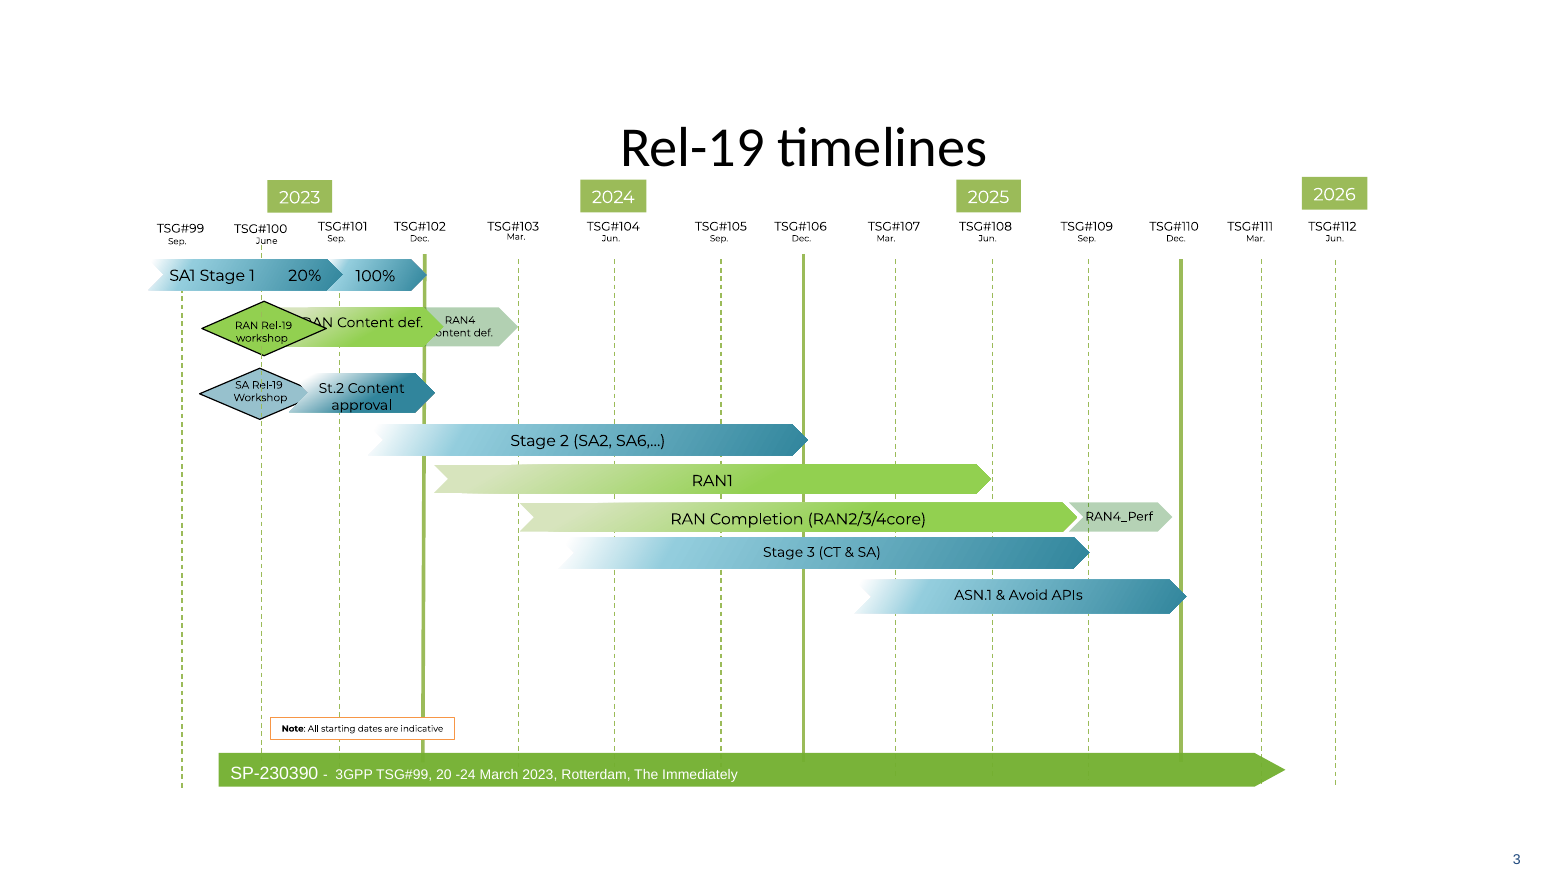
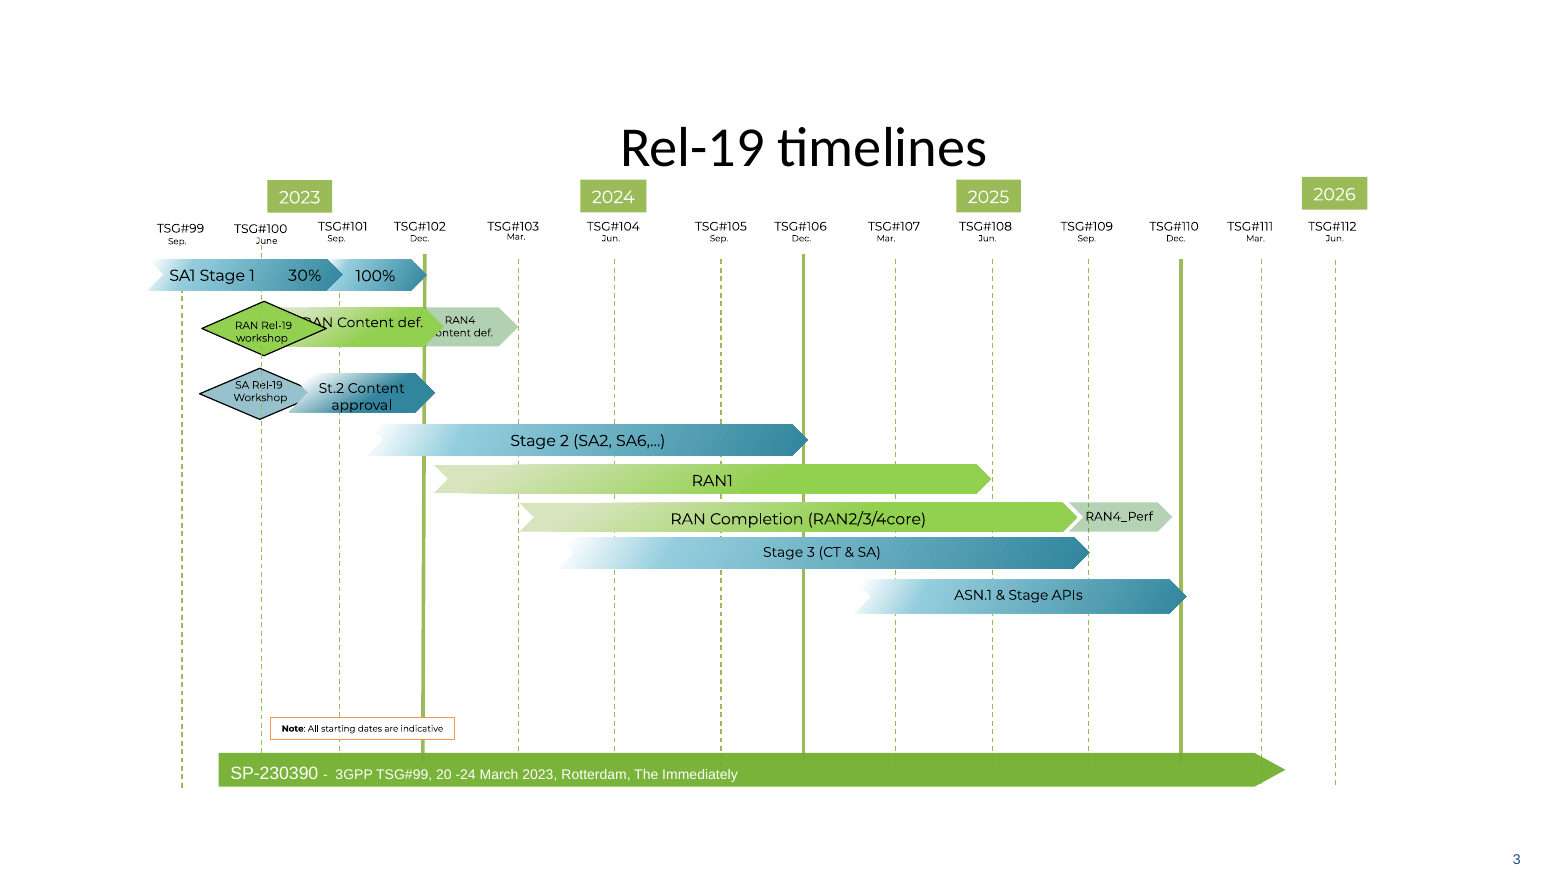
20%: 20% -> 30%
Avoid at (1028, 595): Avoid -> Stage
